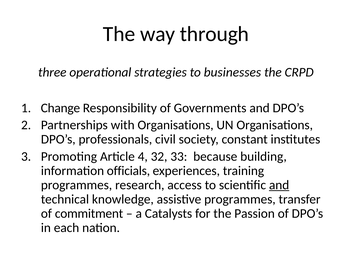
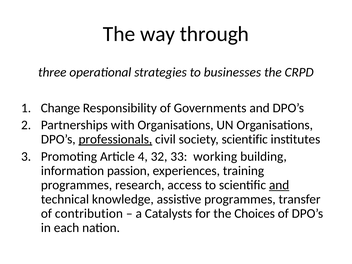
professionals underline: none -> present
society constant: constant -> scientific
because: because -> working
officials: officials -> passion
commitment: commitment -> contribution
Passion: Passion -> Choices
